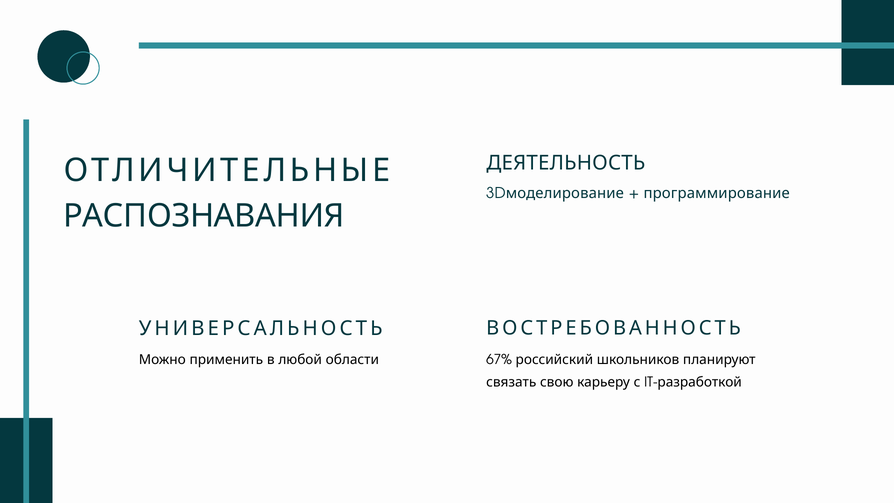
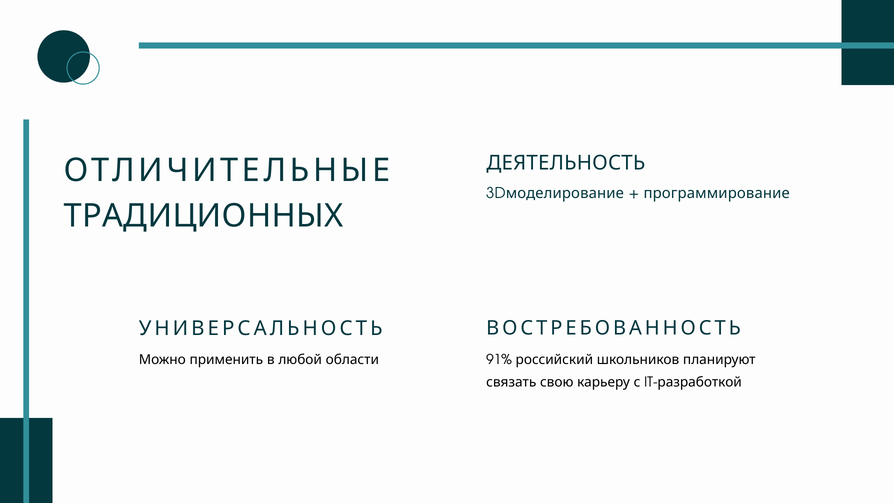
РАСПОЗНАВАНИЯ: РАСПОЗНАВАНИЯ -> ТРАДИЦИОННЫХ
67%: 67% -> 91%
